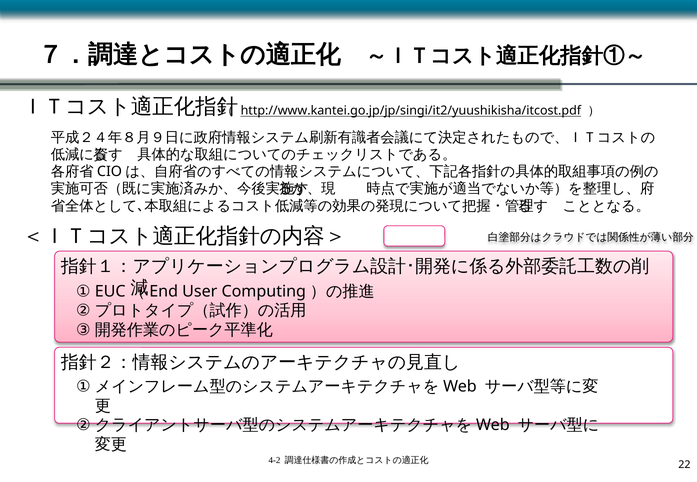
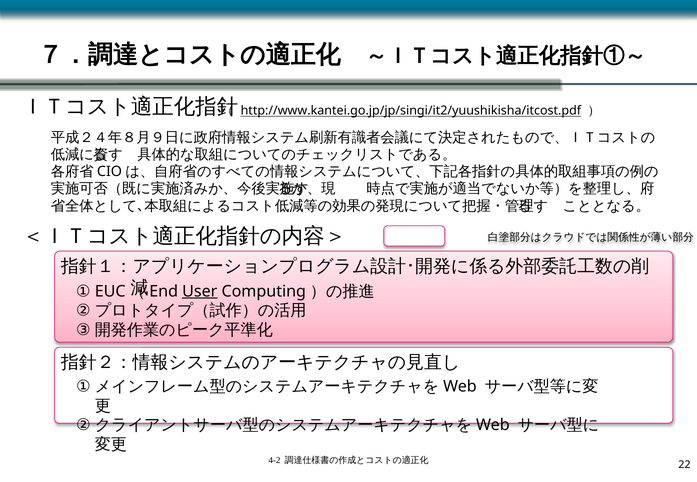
User underline: none -> present
